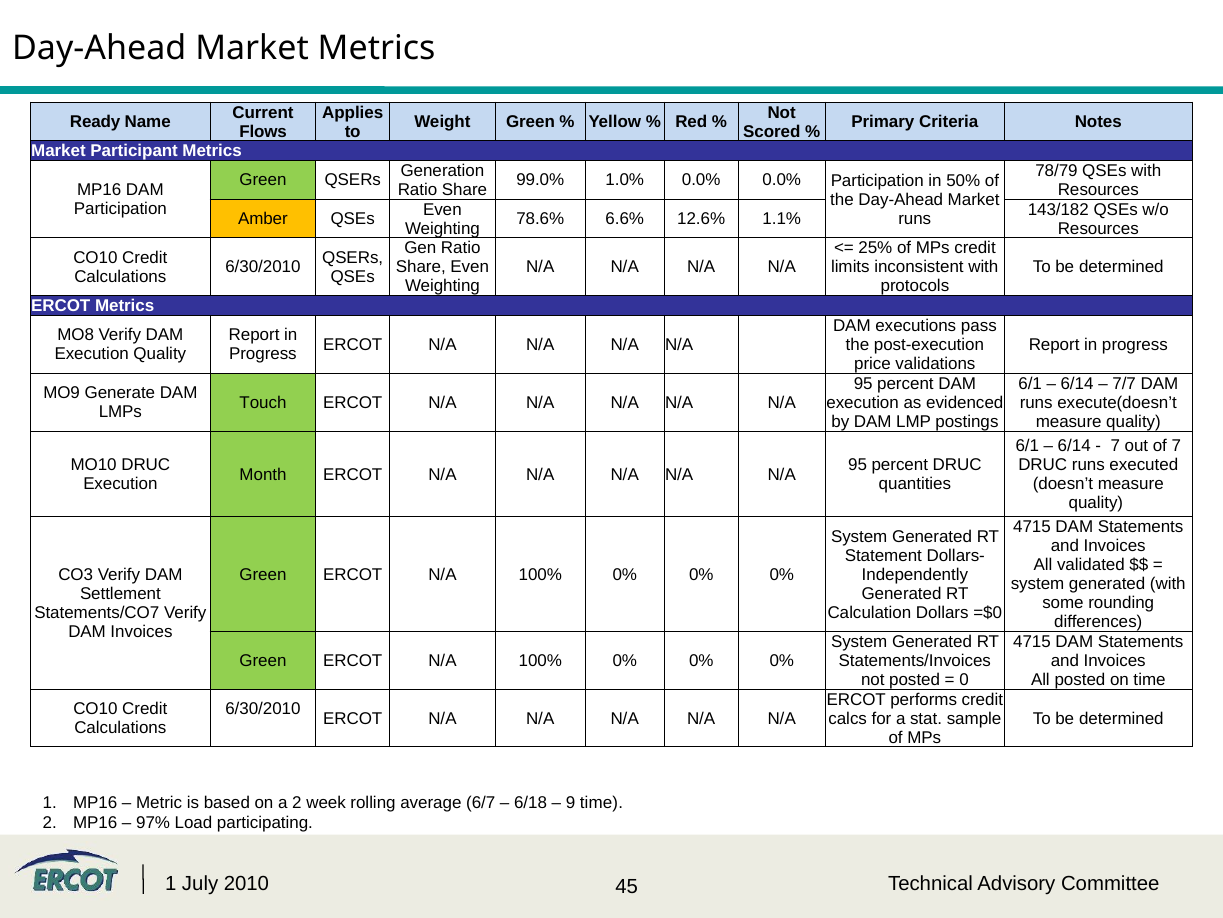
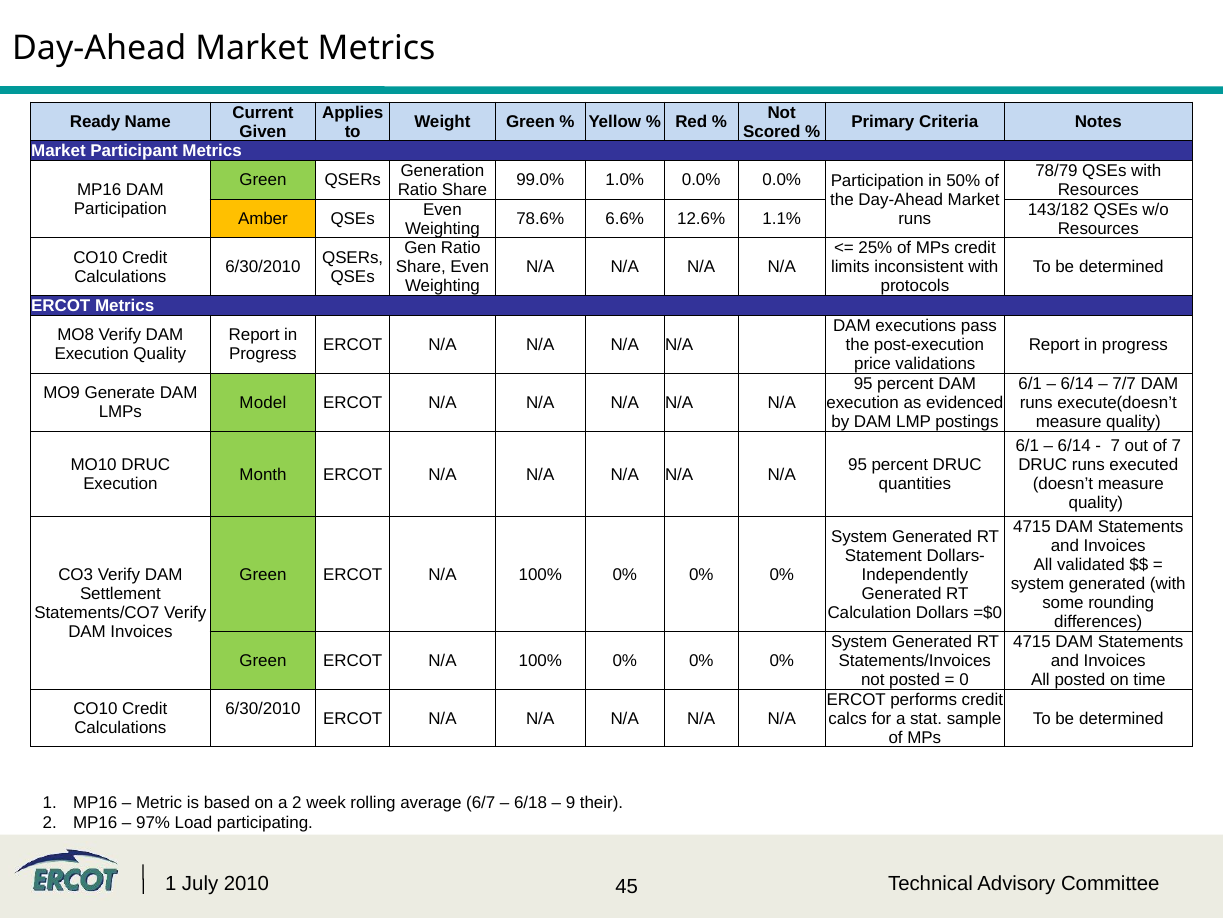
Flows: Flows -> Given
Touch: Touch -> Model
9 time: time -> their
